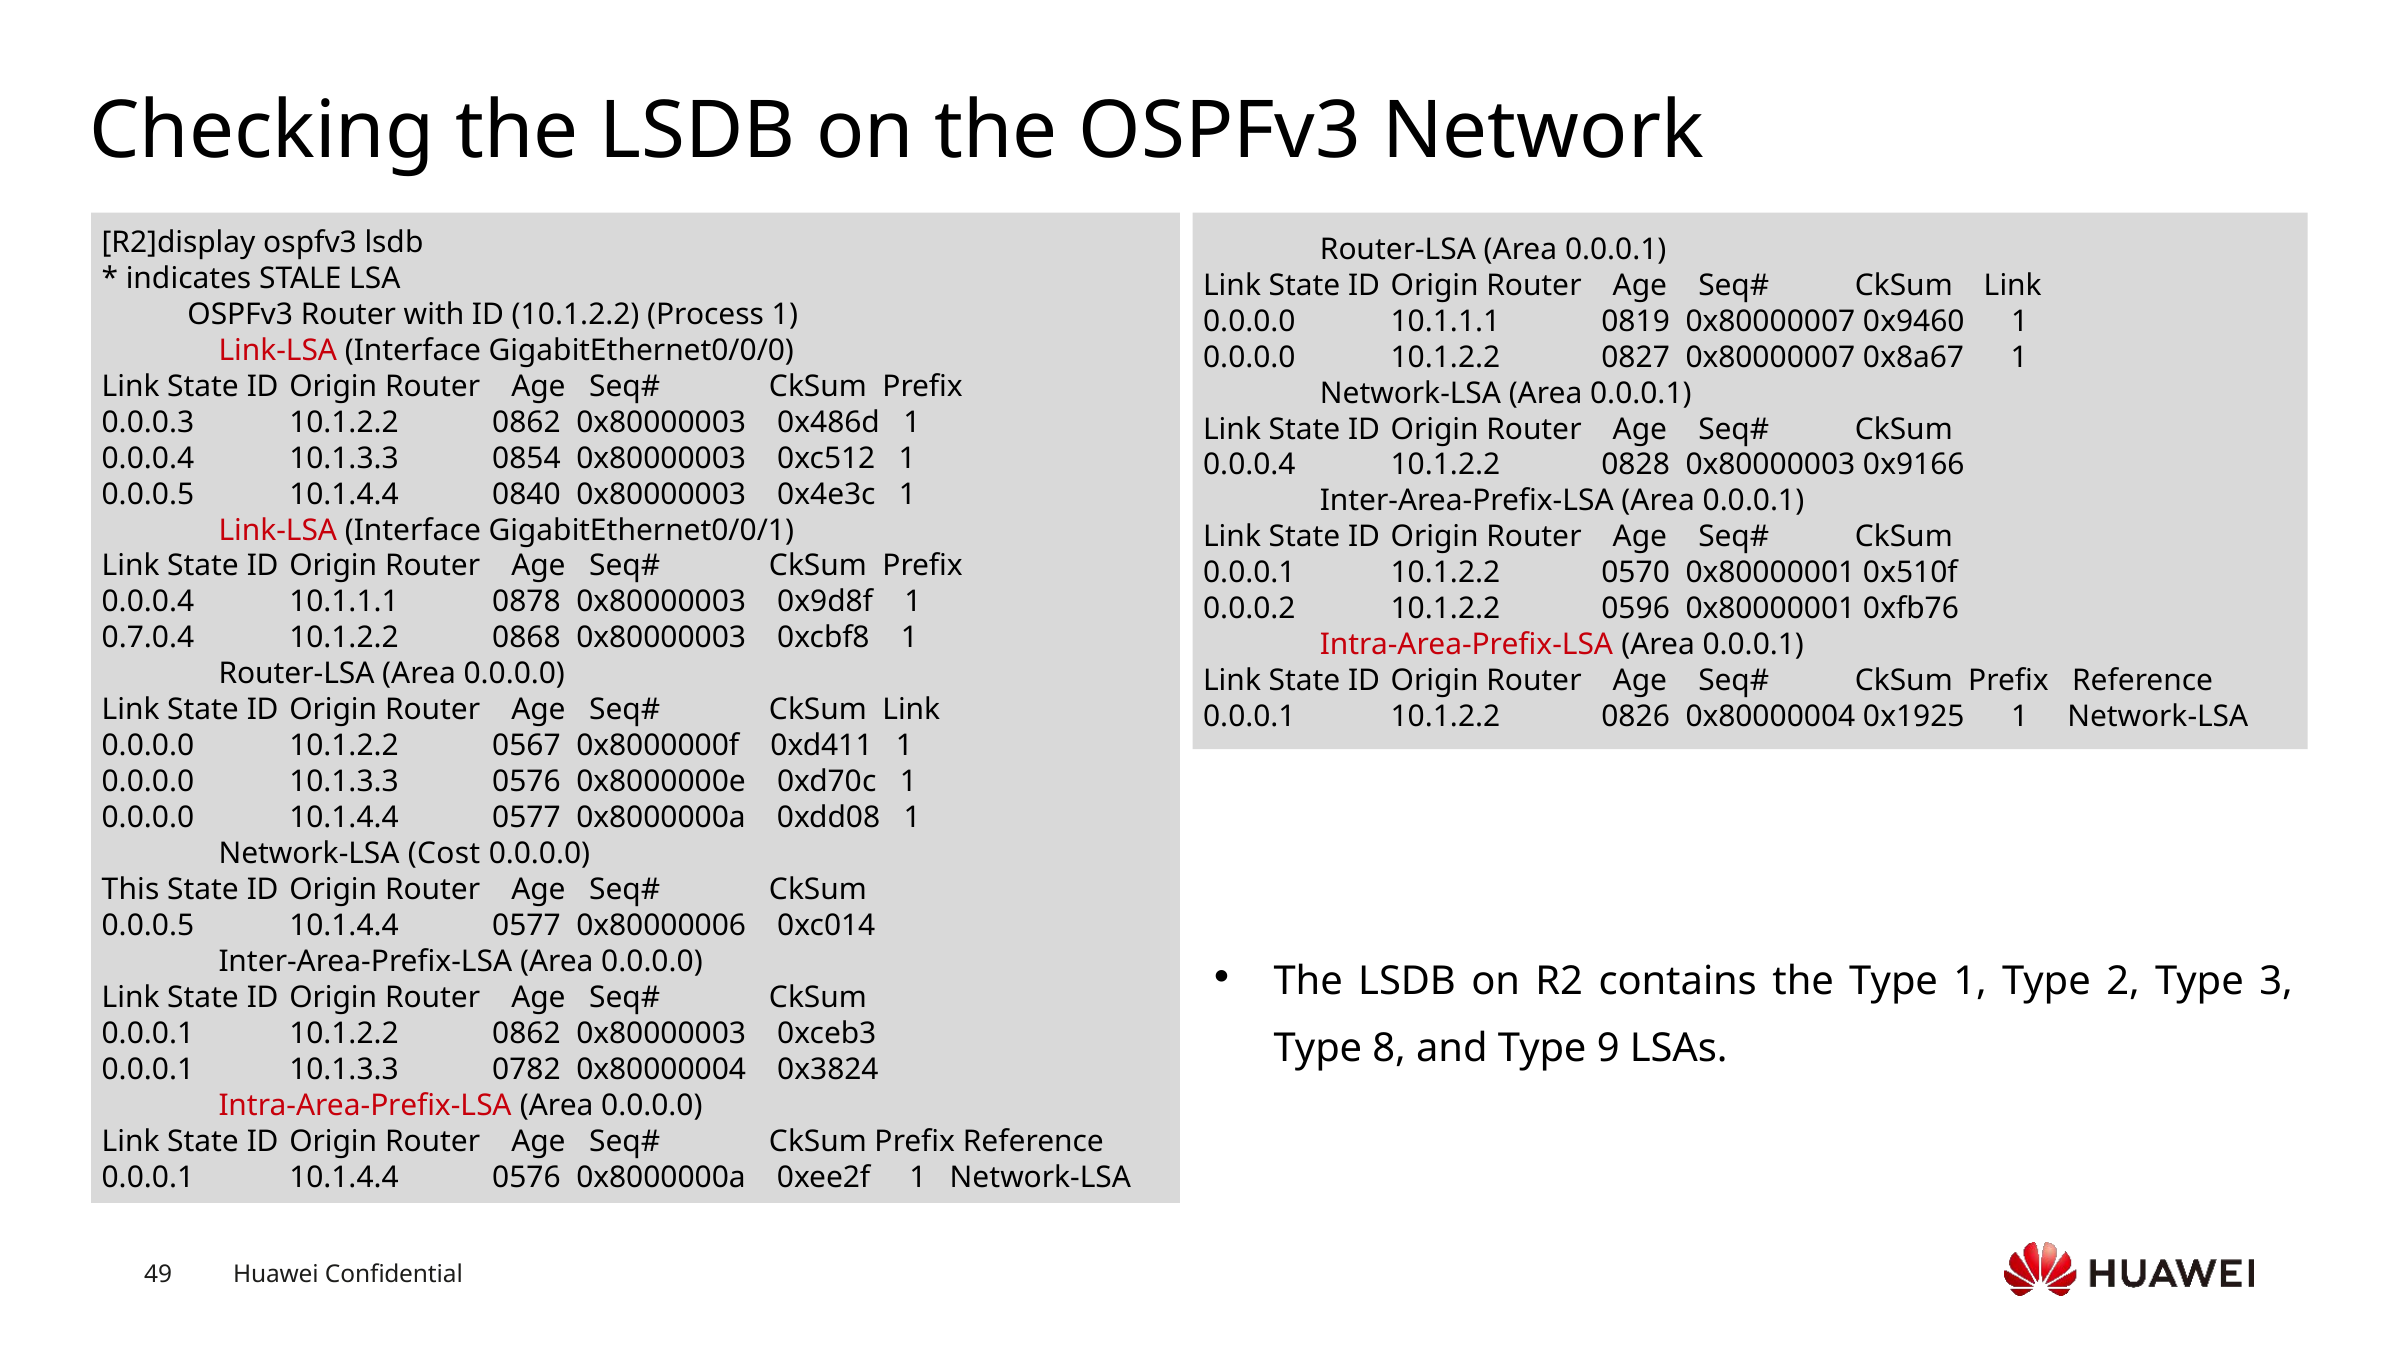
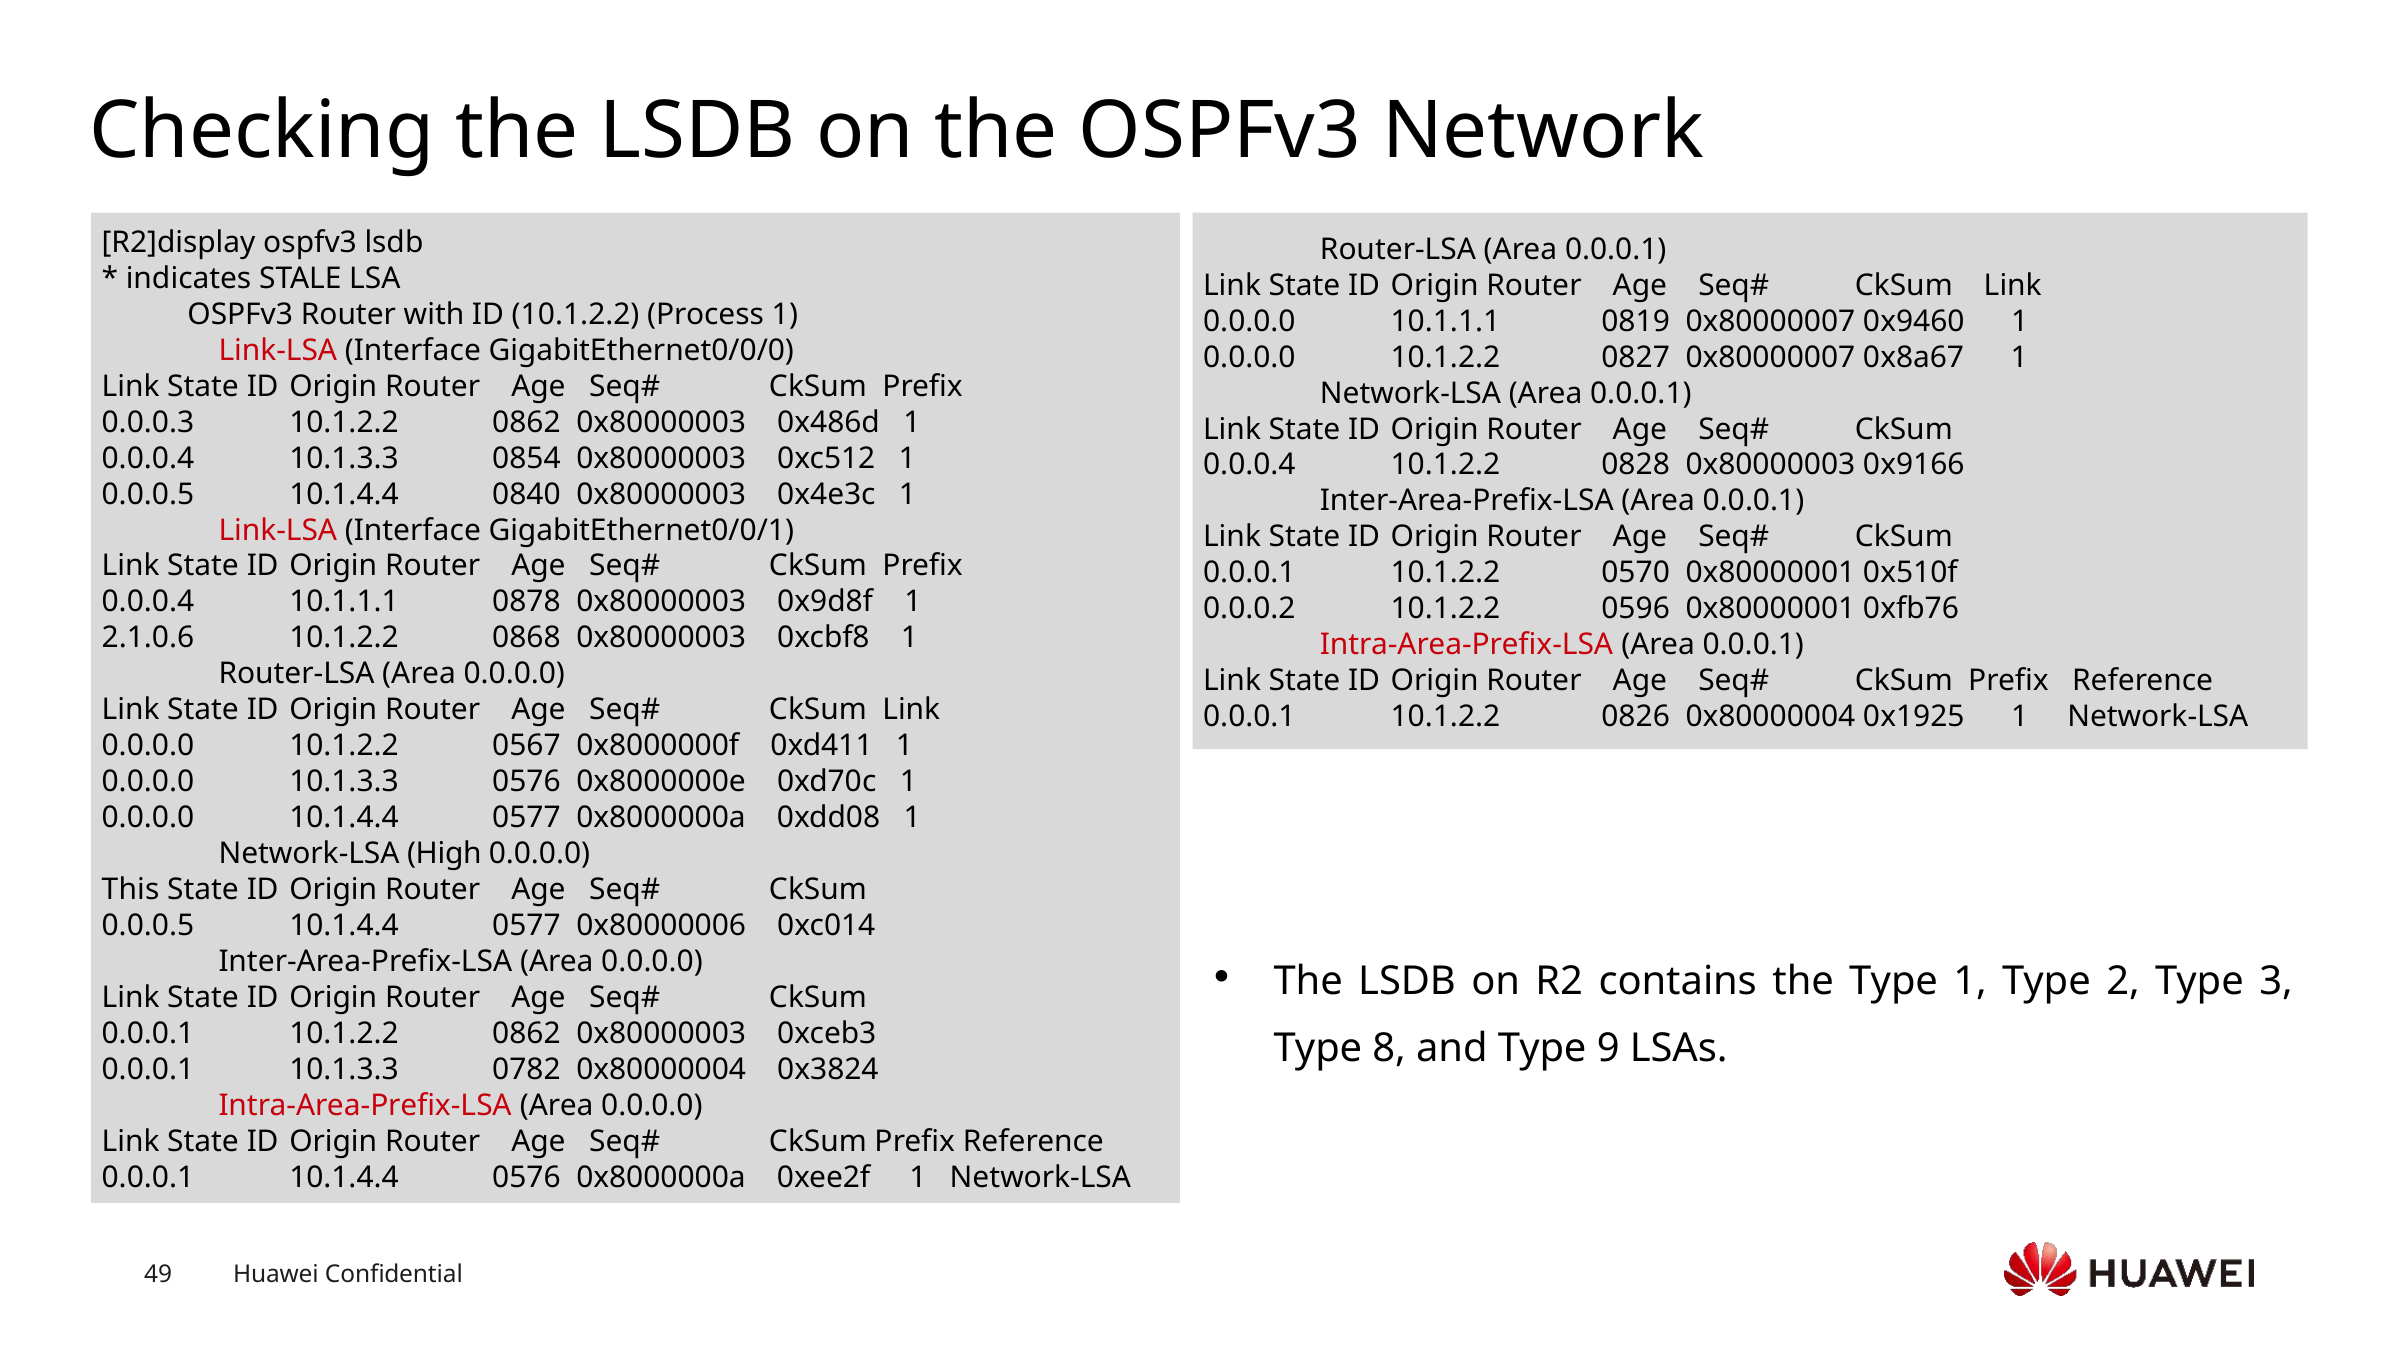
0.7.0.4: 0.7.0.4 -> 2.1.0.6
Cost: Cost -> High
